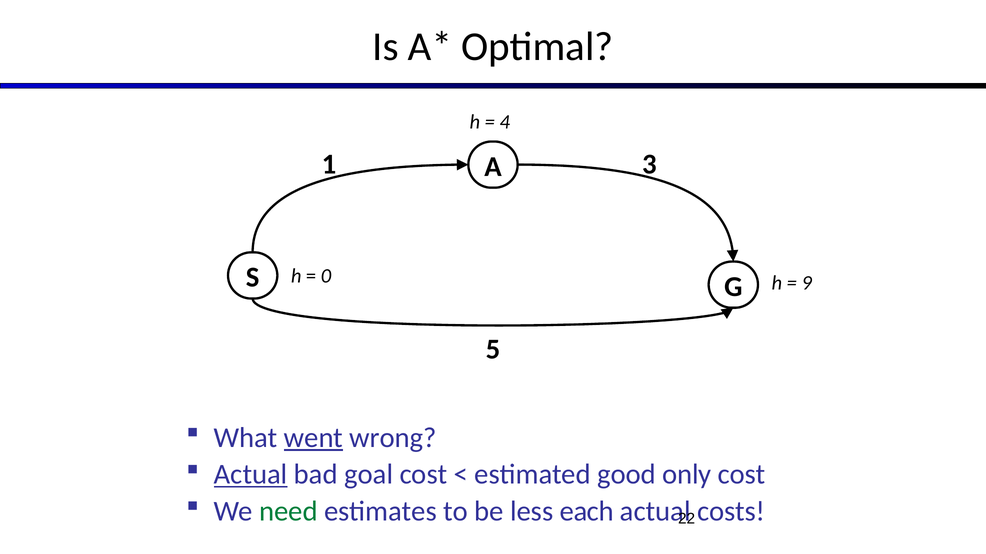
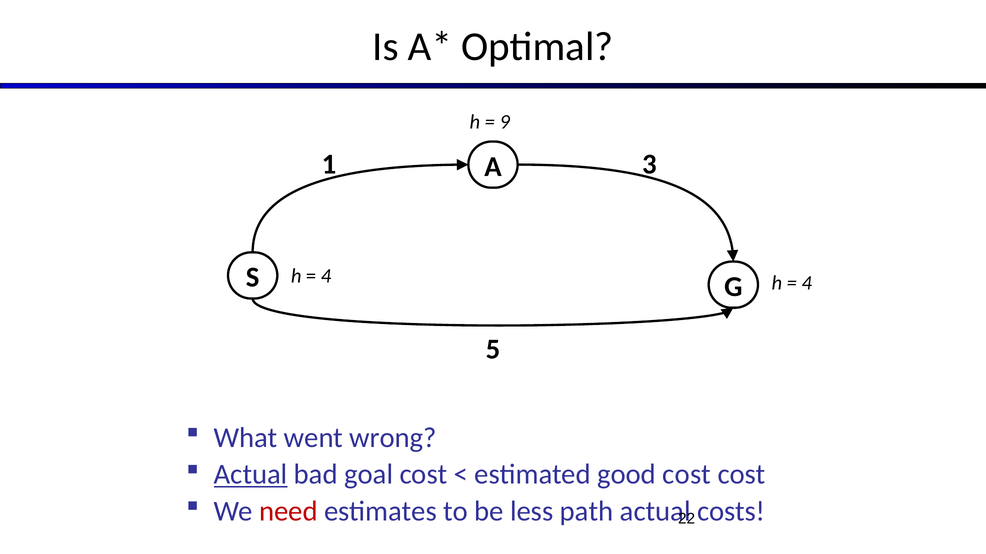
4: 4 -> 9
0 at (326, 276): 0 -> 4
9 at (807, 283): 9 -> 4
went underline: present -> none
good only: only -> cost
need colour: green -> red
each: each -> path
